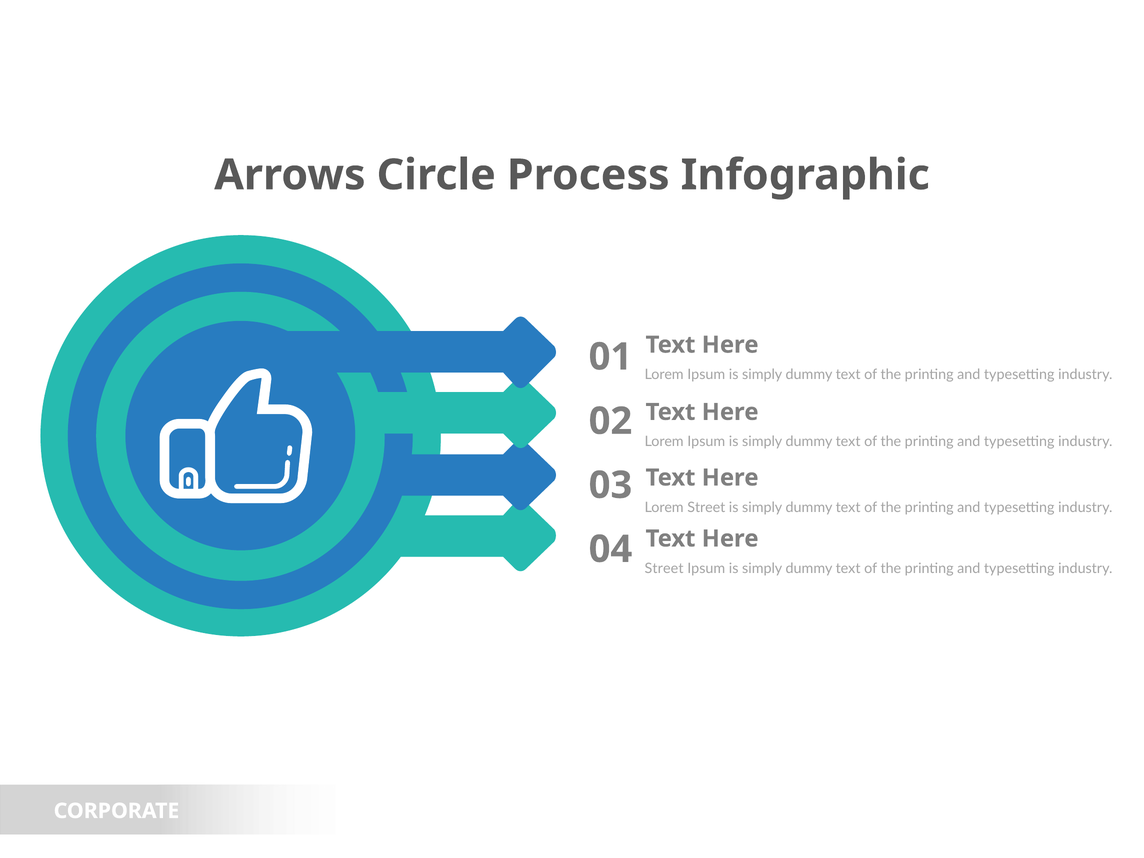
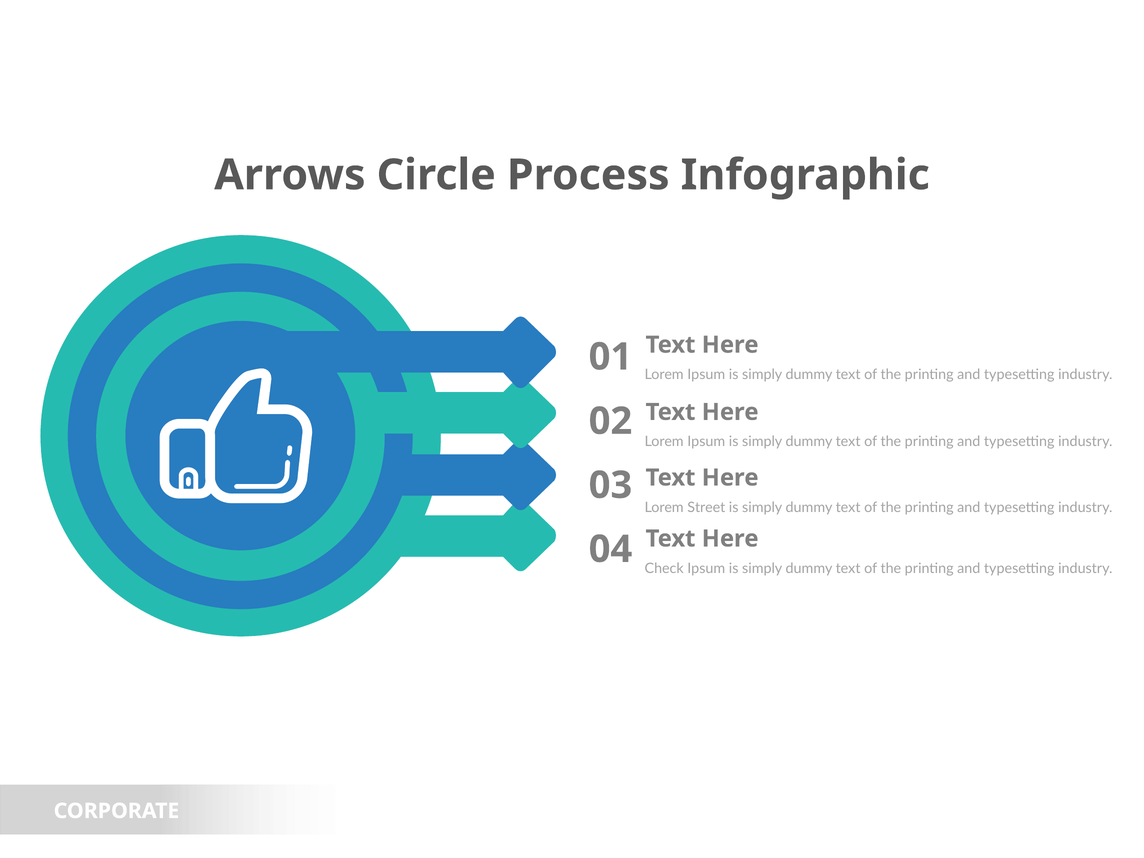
Street at (664, 568): Street -> Check
